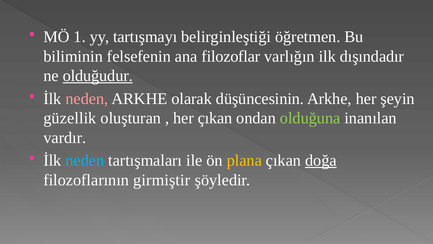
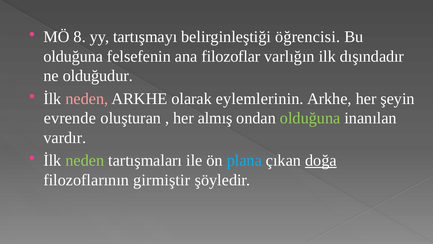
1: 1 -> 8
öğretmen: öğretmen -> öğrencisi
biliminin at (73, 56): biliminin -> olduğuna
olduğudur underline: present -> none
düşüncesinin: düşüncesinin -> eylemlerinin
güzellik: güzellik -> evrende
her çıkan: çıkan -> almış
neden at (85, 160) colour: light blue -> light green
plana colour: yellow -> light blue
